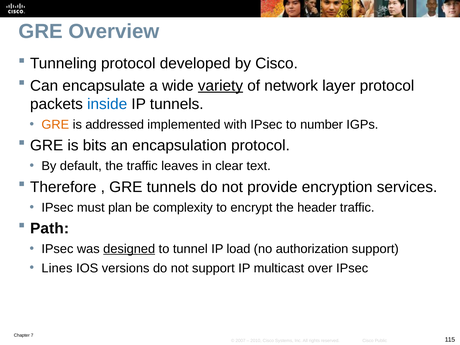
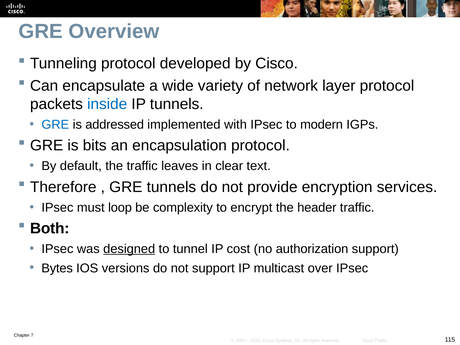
variety underline: present -> none
GRE at (55, 125) colour: orange -> blue
number: number -> modern
plan: plan -> loop
Path: Path -> Both
load: load -> cost
Lines: Lines -> Bytes
